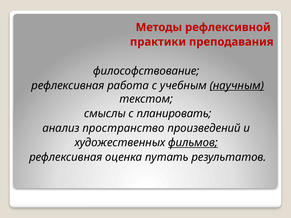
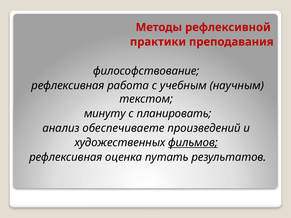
научным underline: present -> none
смыслы: смыслы -> минуту
пространство: пространство -> обеспечиваете
